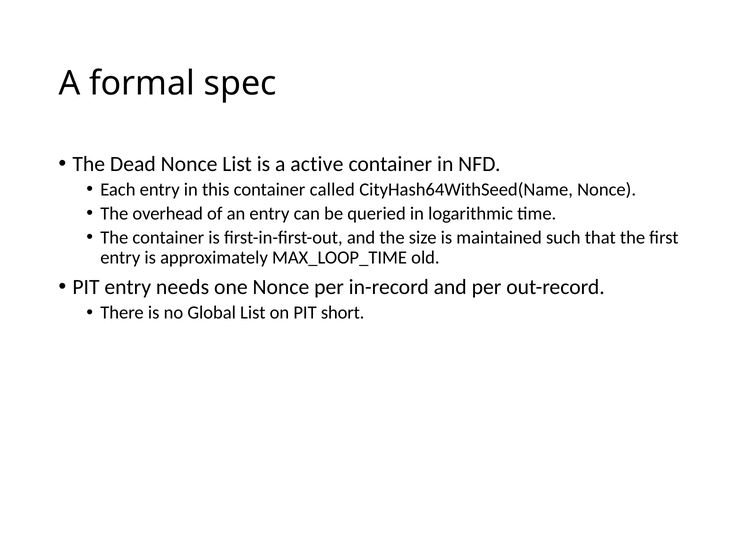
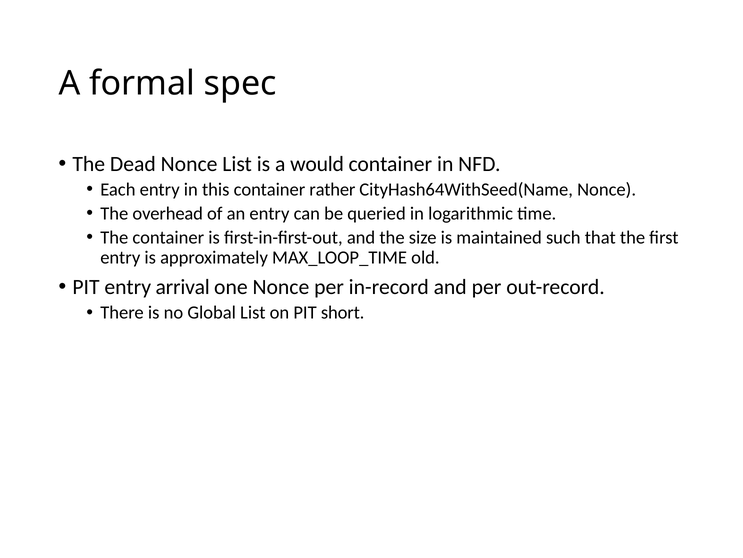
active: active -> would
called: called -> rather
needs: needs -> arrival
